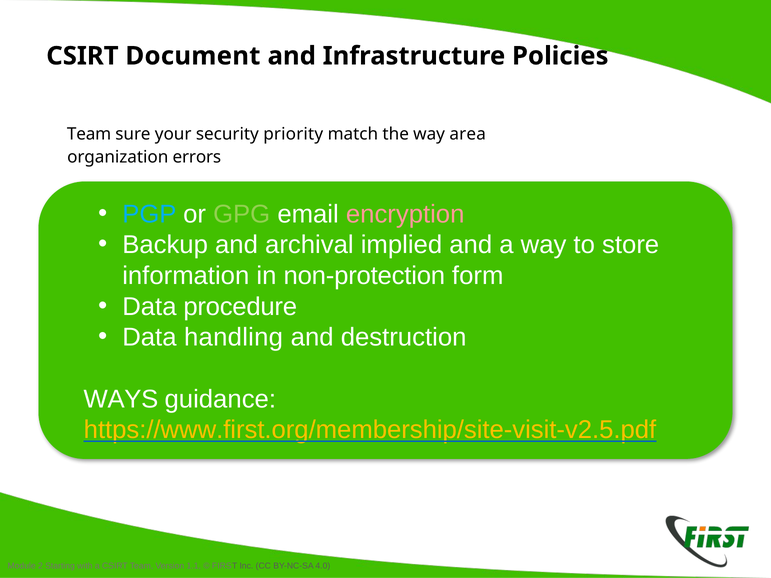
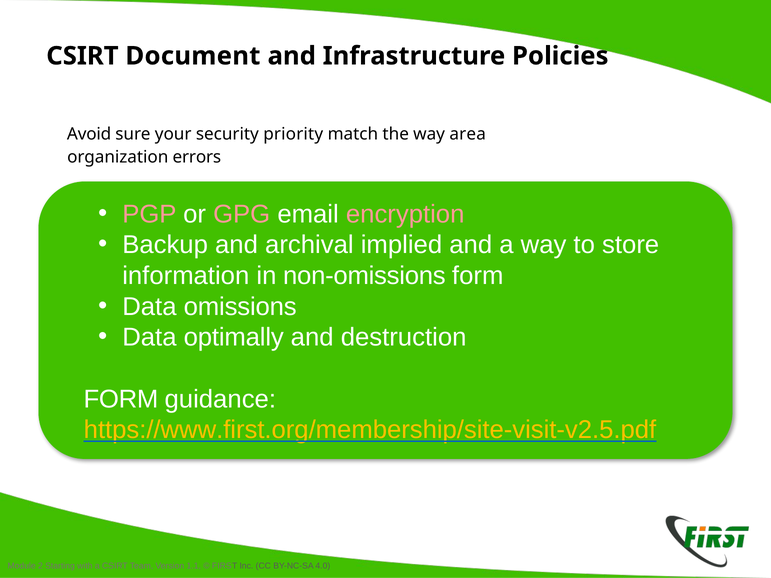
Team at (89, 134): Team -> Avoid
PGP colour: light blue -> pink
GPG colour: light green -> pink
non-protection: non-protection -> non-omissions
procedure: procedure -> omissions
handling: handling -> optimally
WAYS at (121, 399): WAYS -> FORM
